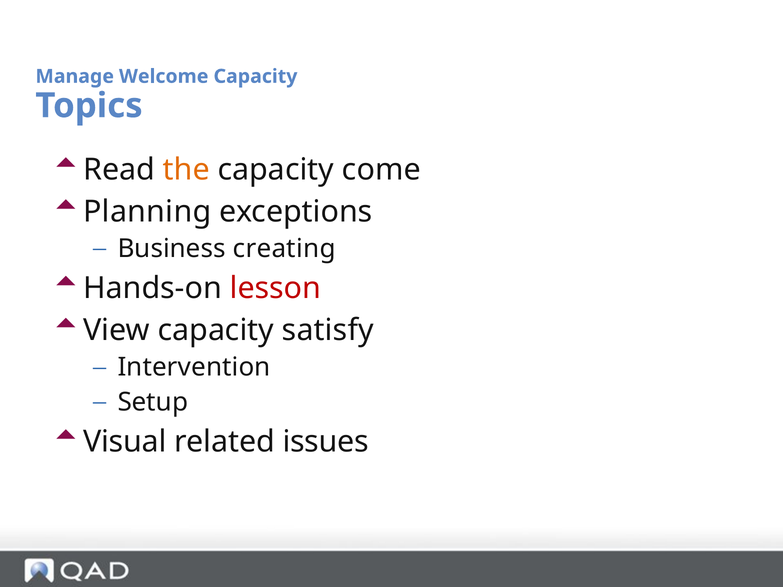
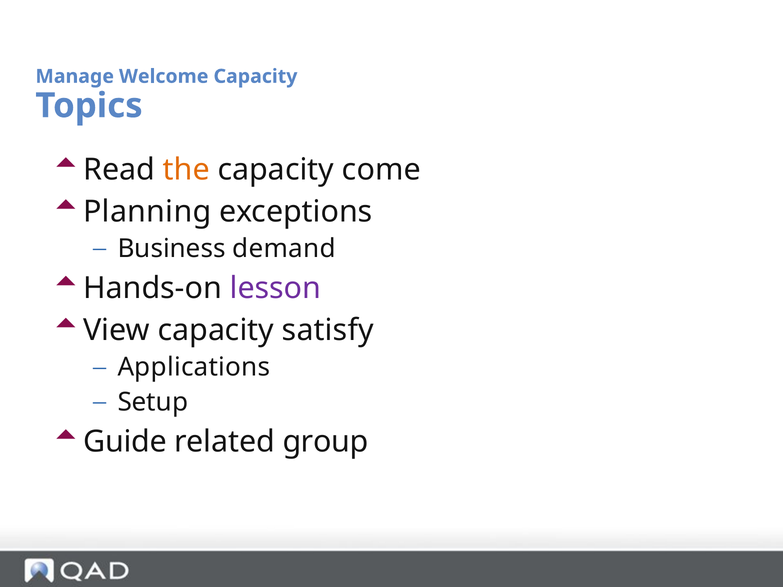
creating: creating -> demand
lesson colour: red -> purple
Intervention: Intervention -> Applications
Visual: Visual -> Guide
issues: issues -> group
